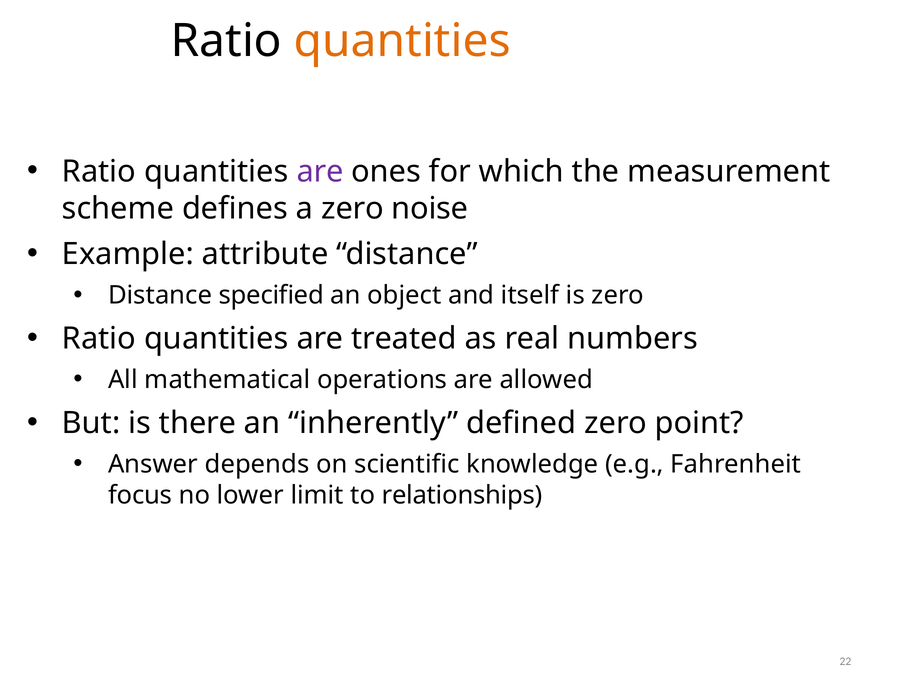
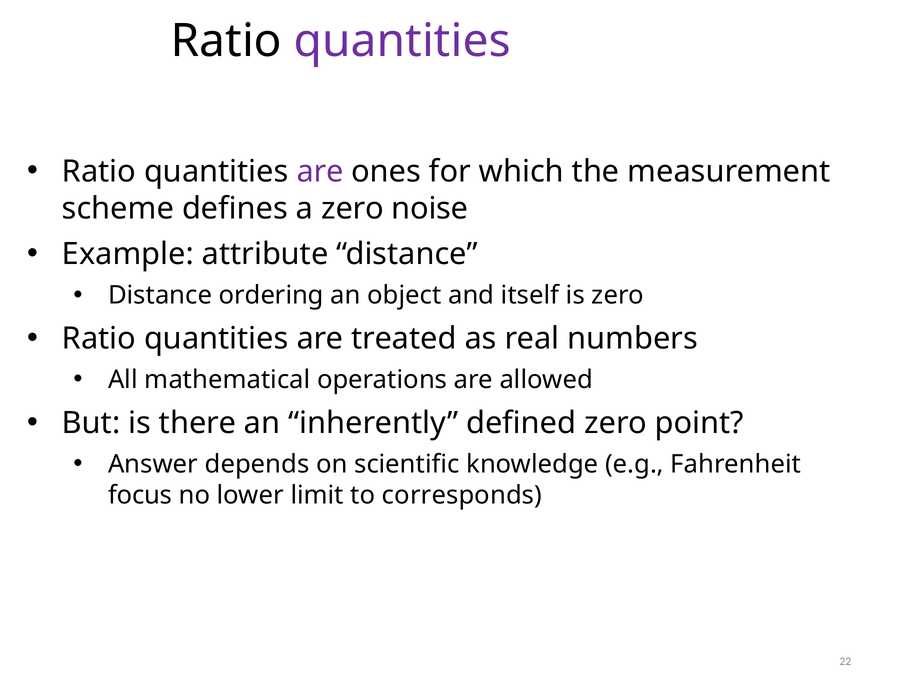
quantities at (402, 41) colour: orange -> purple
specified: specified -> ordering
relationships: relationships -> corresponds
